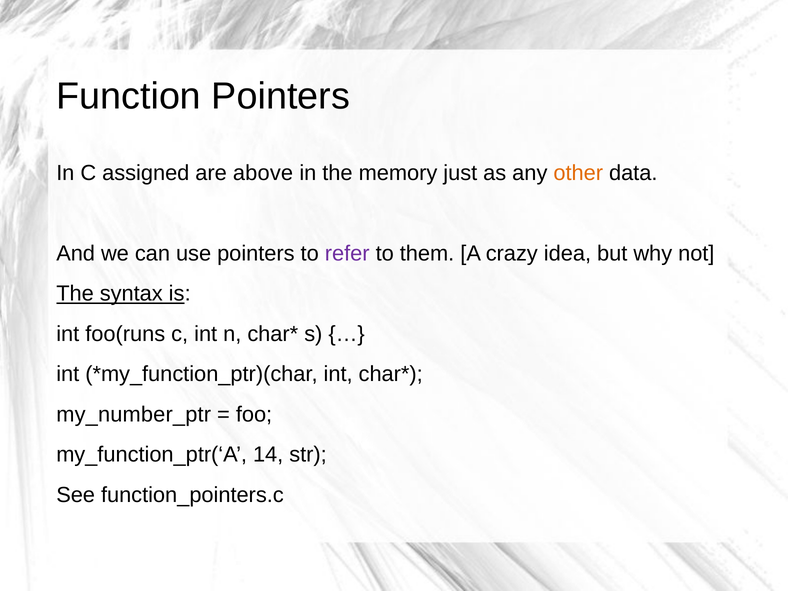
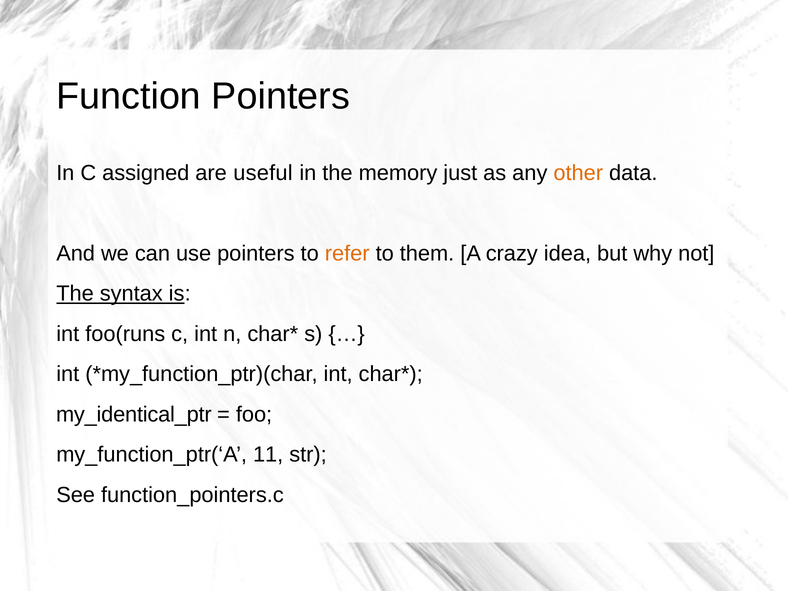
above: above -> useful
refer colour: purple -> orange
my_number_ptr: my_number_ptr -> my_identical_ptr
14: 14 -> 11
